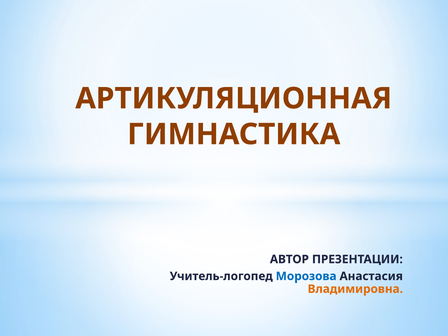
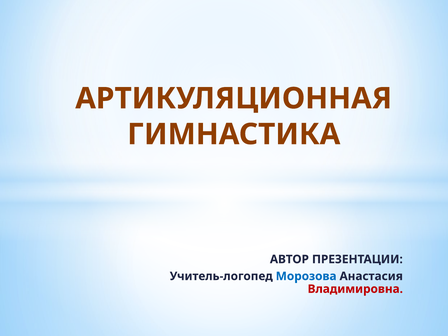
Владимировна colour: orange -> red
